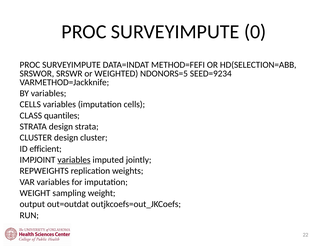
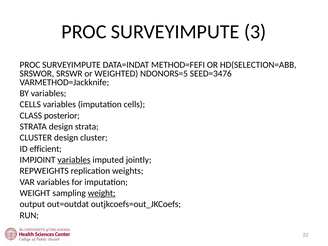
0: 0 -> 3
SEED=9234: SEED=9234 -> SEED=3476
quantiles: quantiles -> posterior
weight at (102, 193) underline: none -> present
